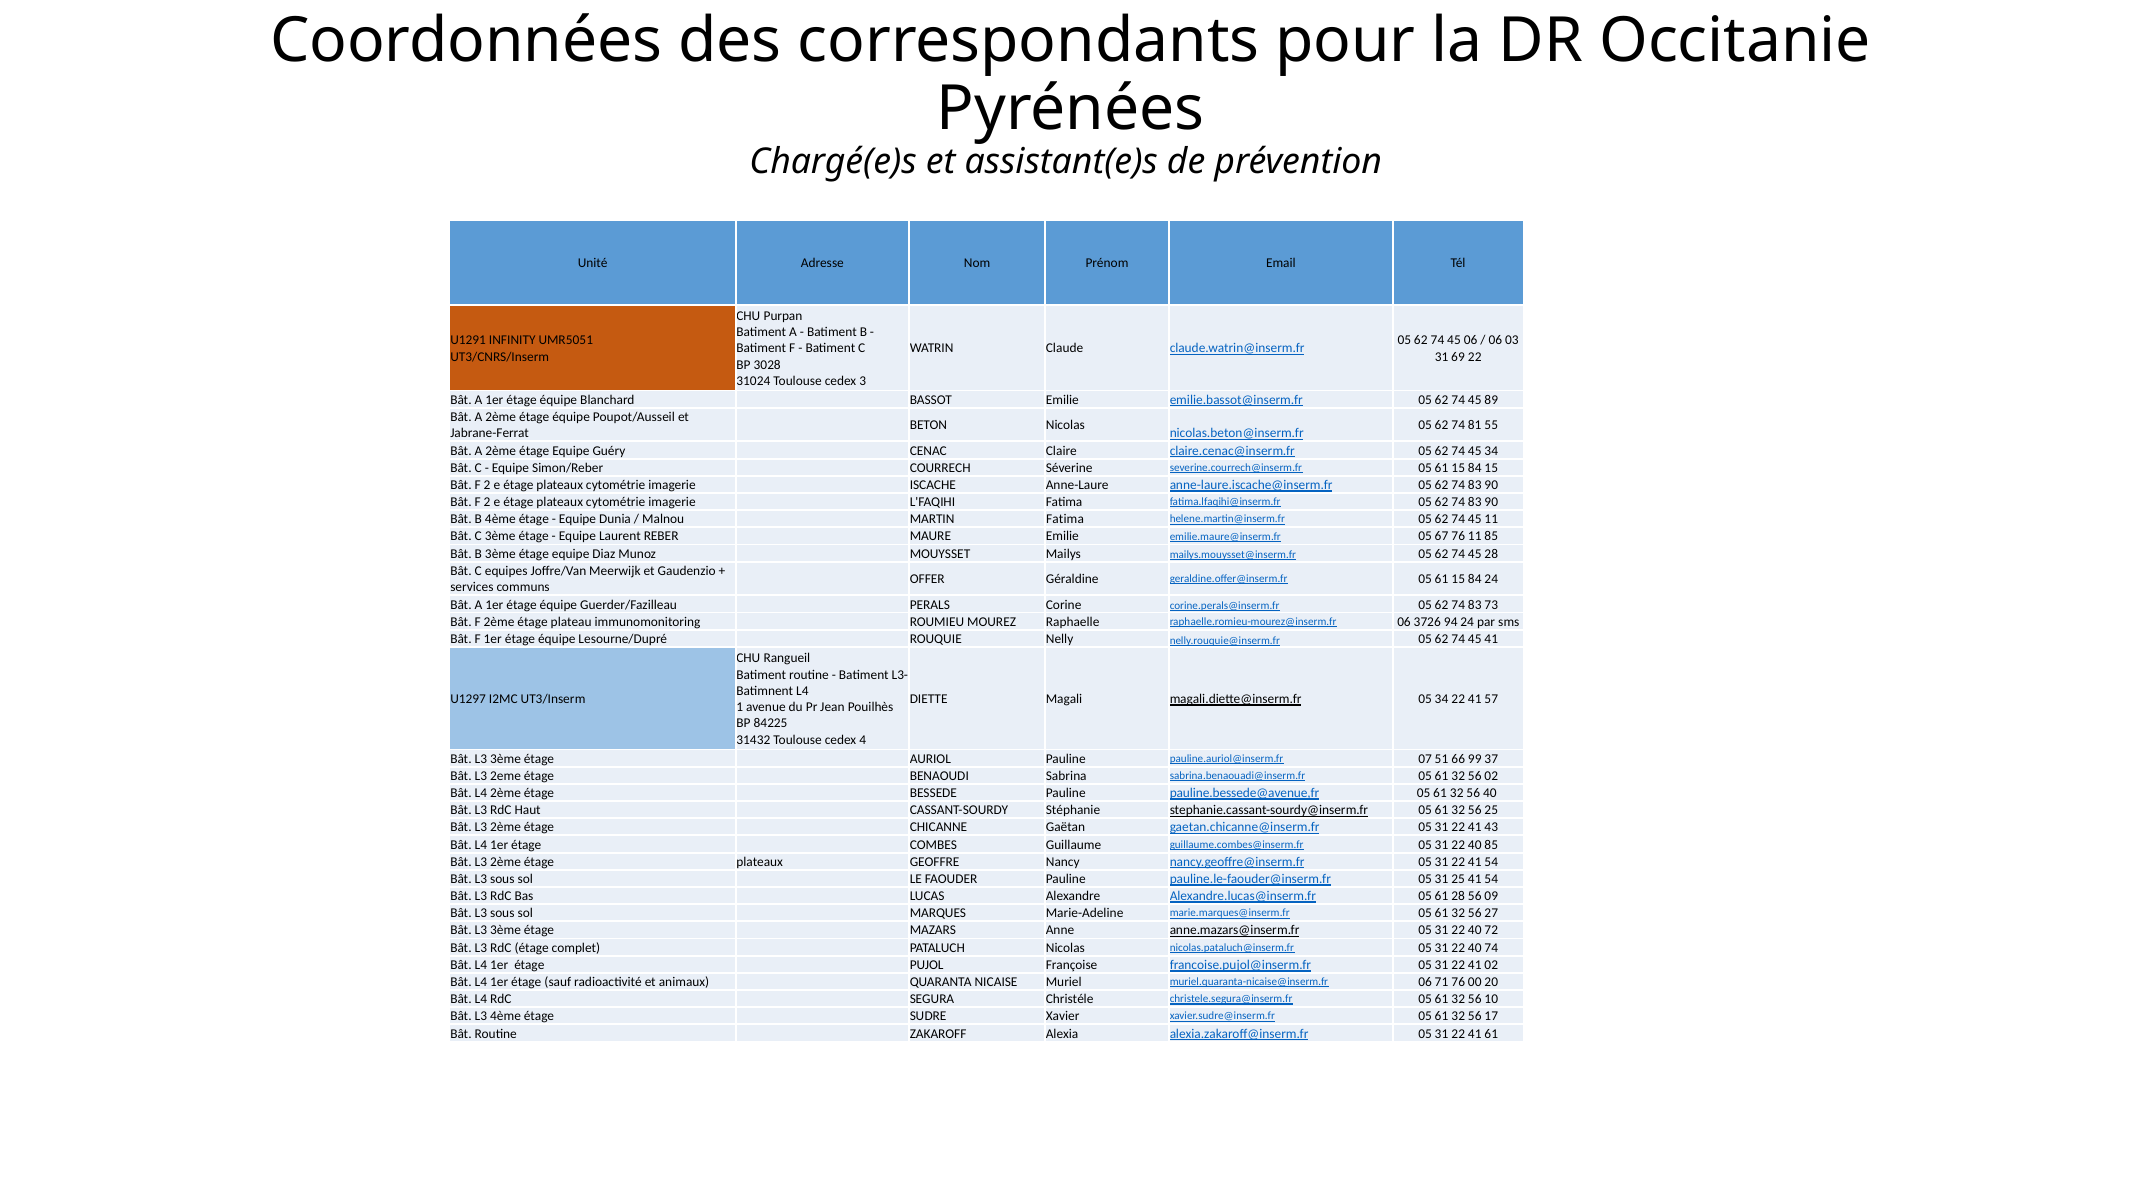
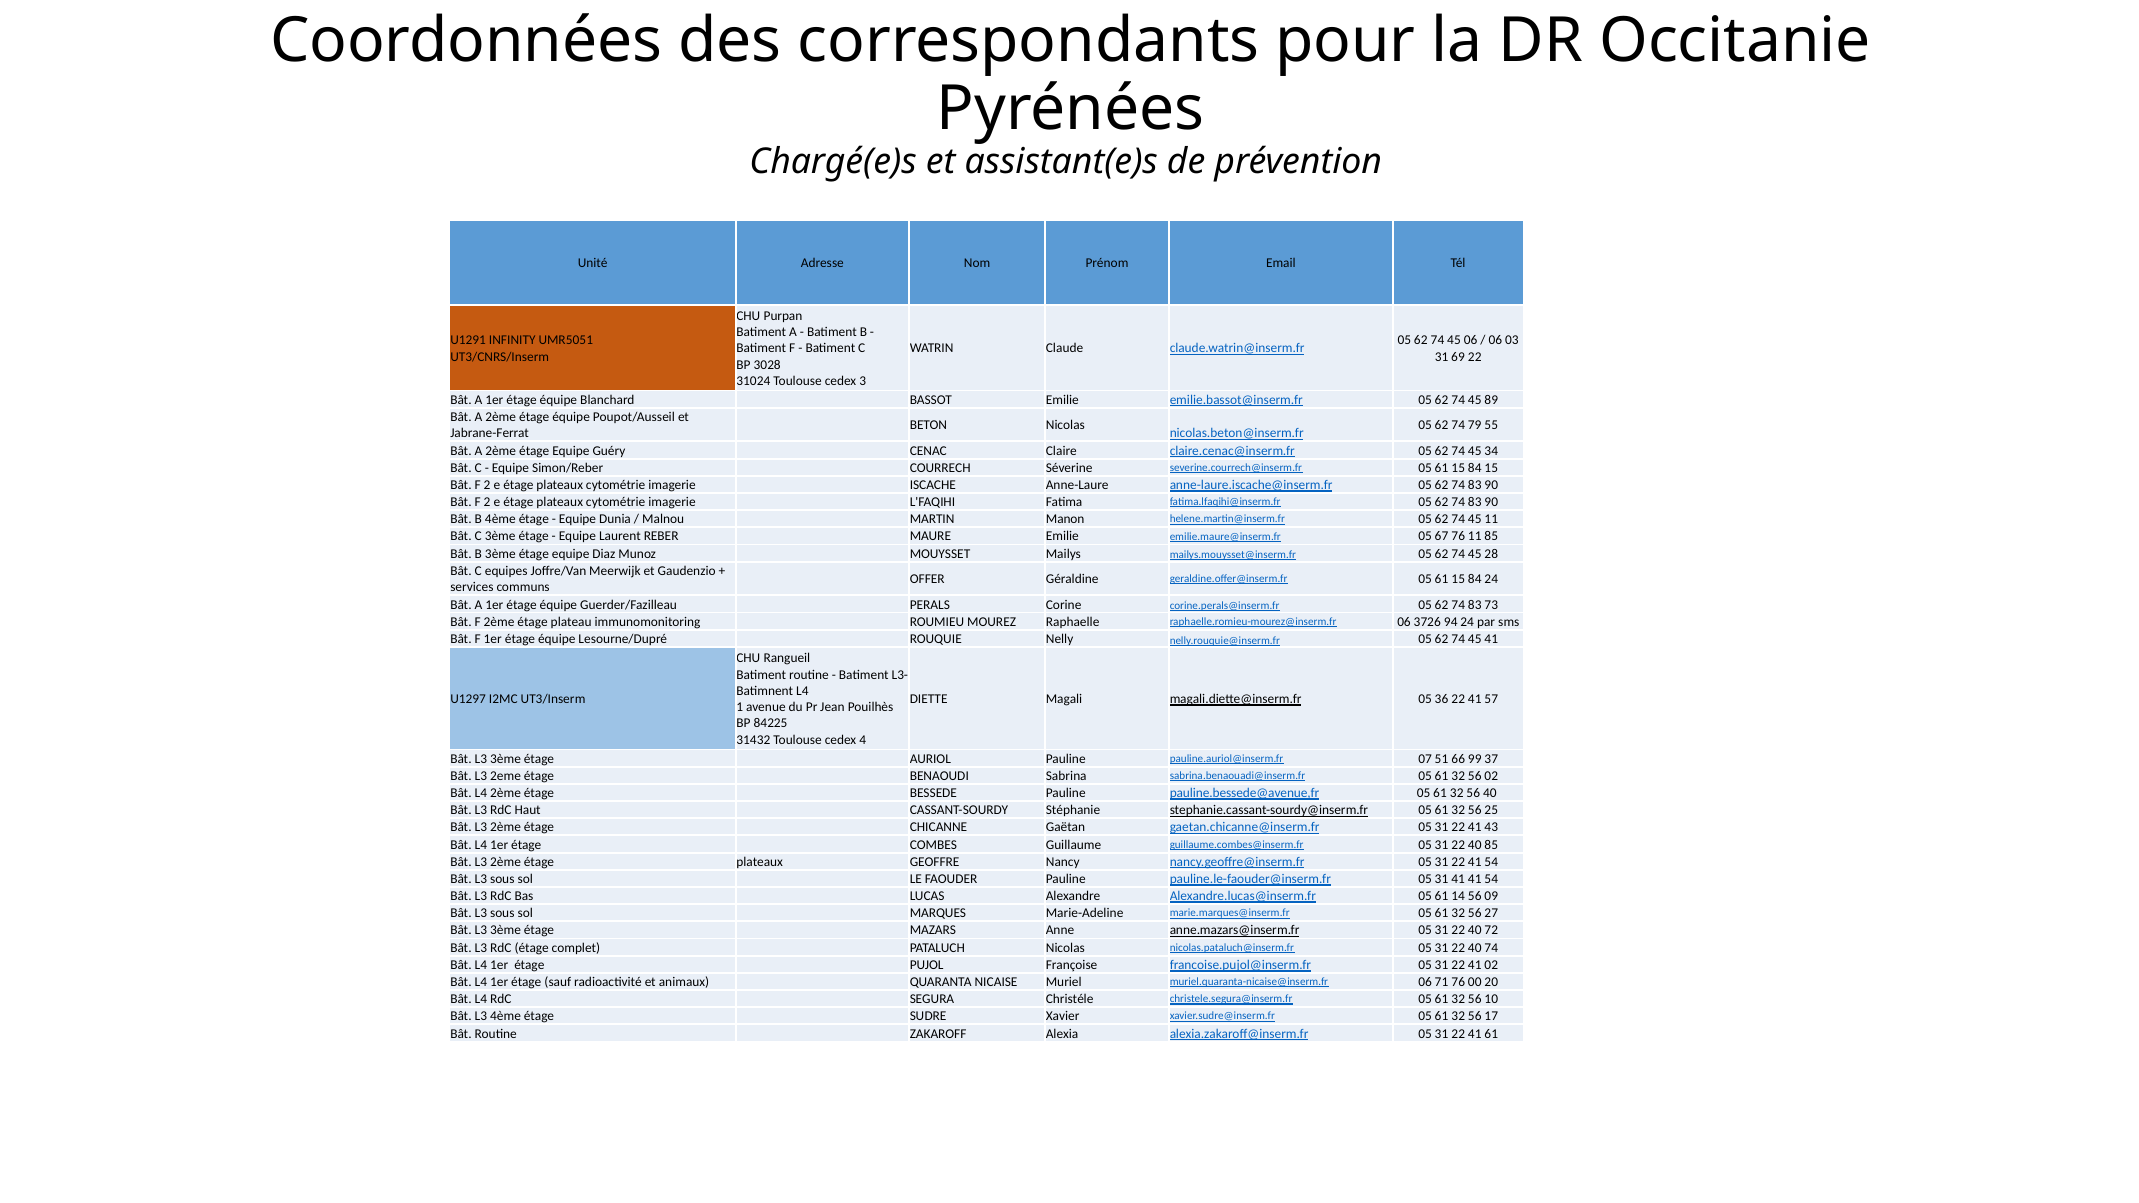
81: 81 -> 79
MARTIN Fatima: Fatima -> Manon
05 34: 34 -> 36
31 25: 25 -> 41
61 28: 28 -> 14
